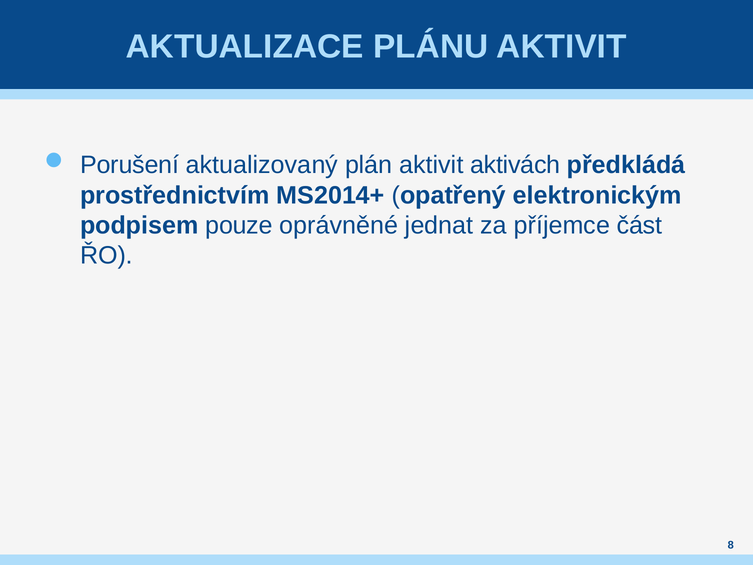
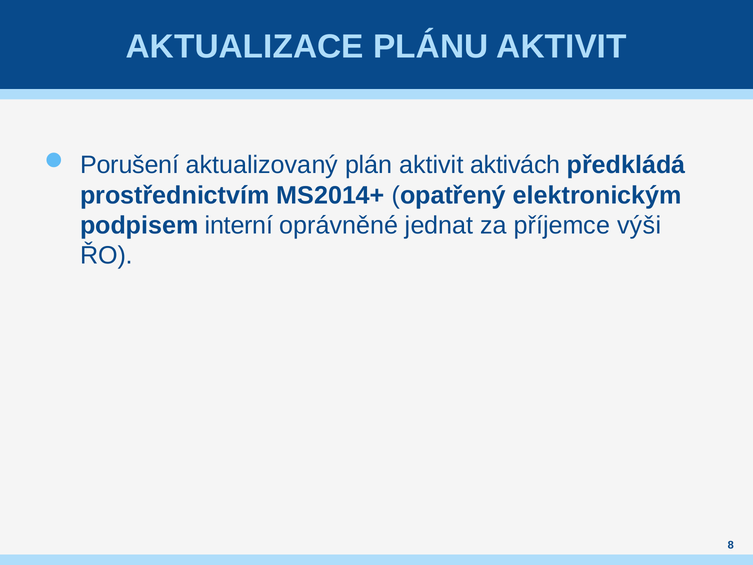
pouze: pouze -> interní
část: část -> výši
